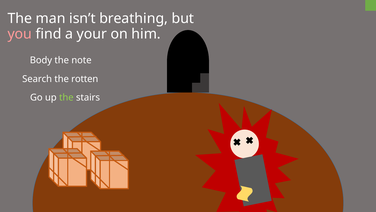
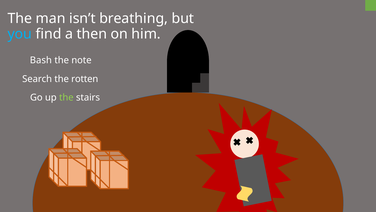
you colour: pink -> light blue
your: your -> then
Body: Body -> Bash
